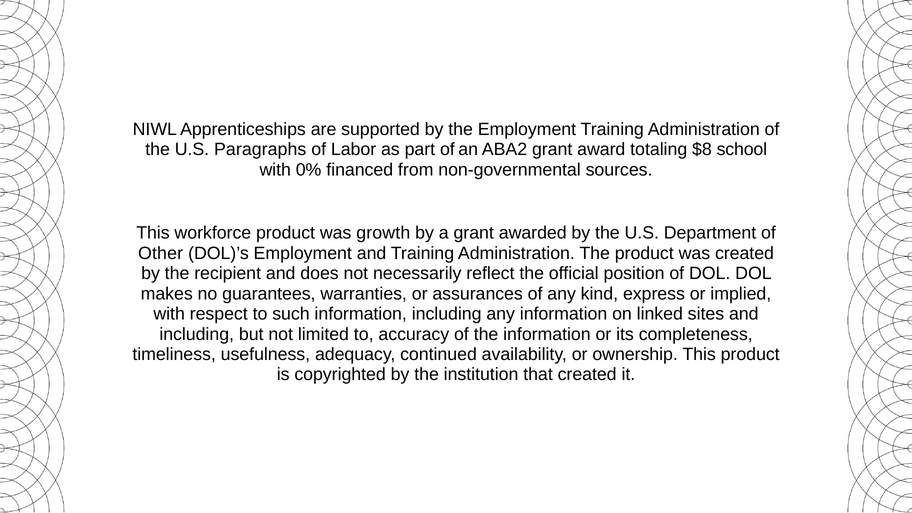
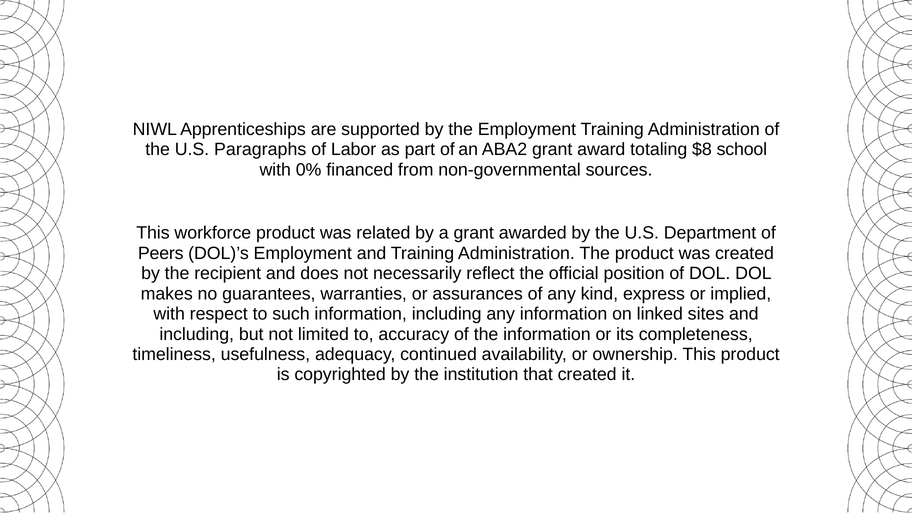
growth: growth -> related
Other: Other -> Peers
